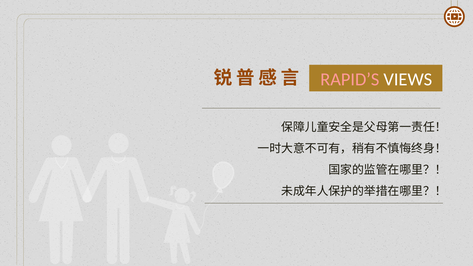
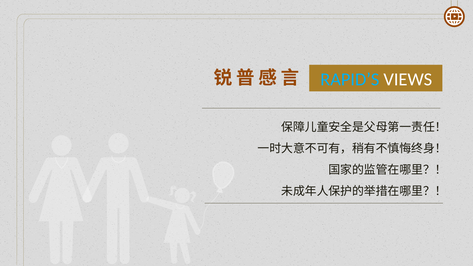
RAPID’S colour: pink -> light blue
